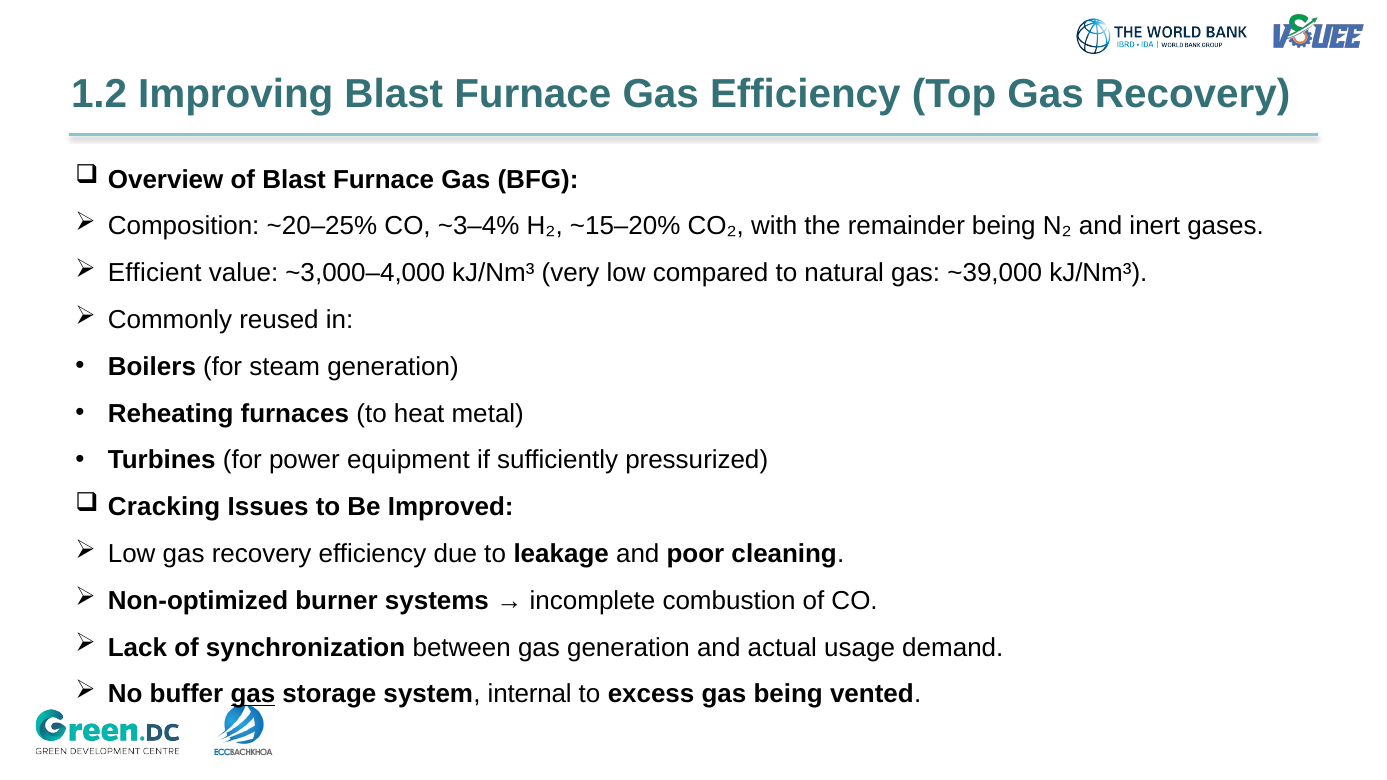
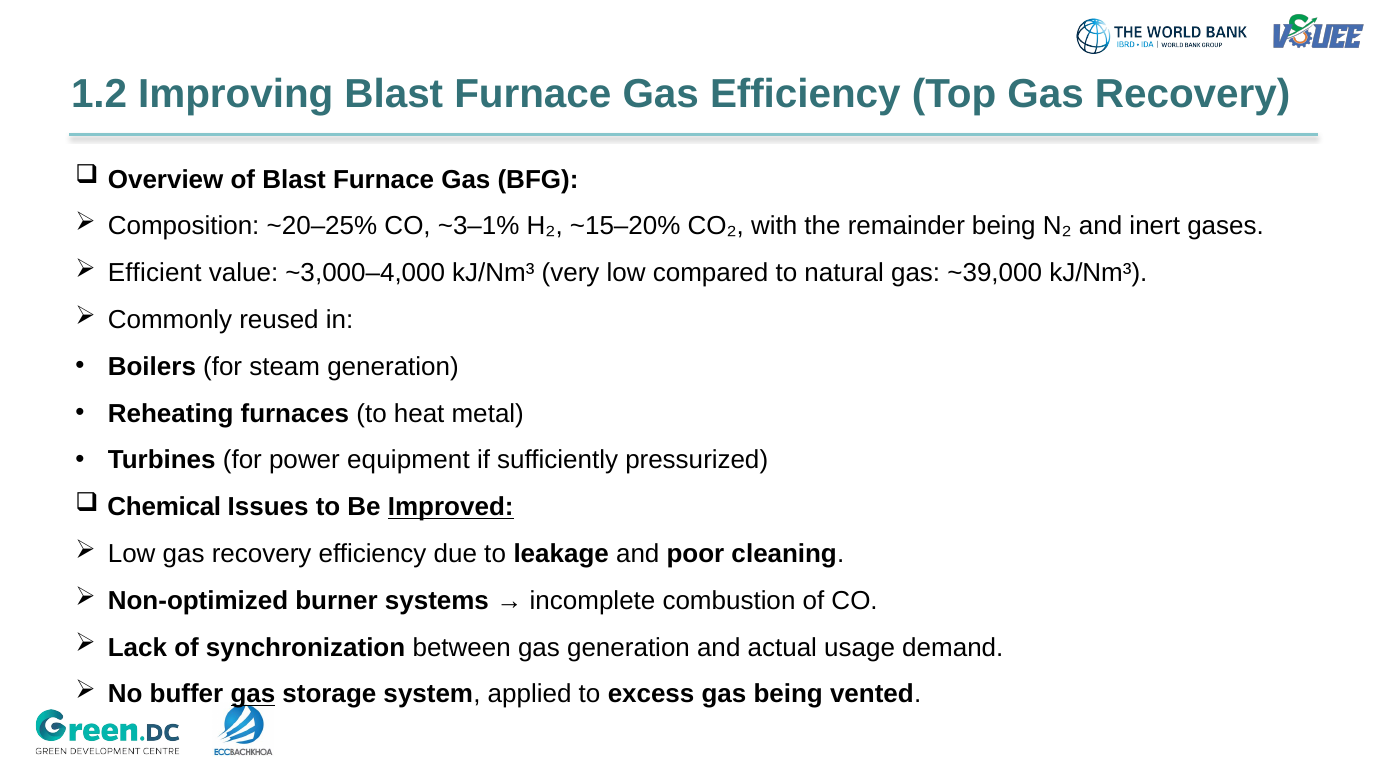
~3–4%: ~3–4% -> ~3–1%
Cracking: Cracking -> Chemical
Improved underline: none -> present
internal: internal -> applied
